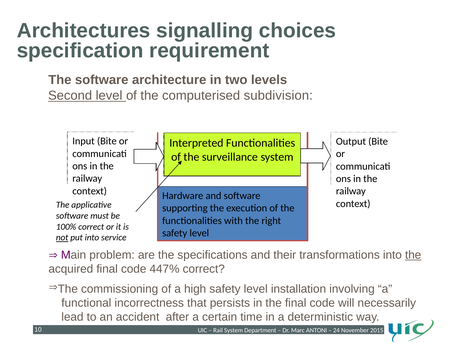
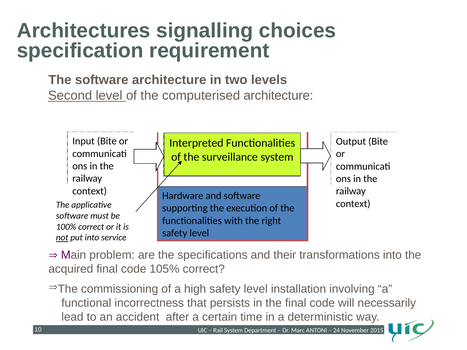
computerised subdivision: subdivision -> architecture
the at (413, 255) underline: present -> none
447%: 447% -> 105%
